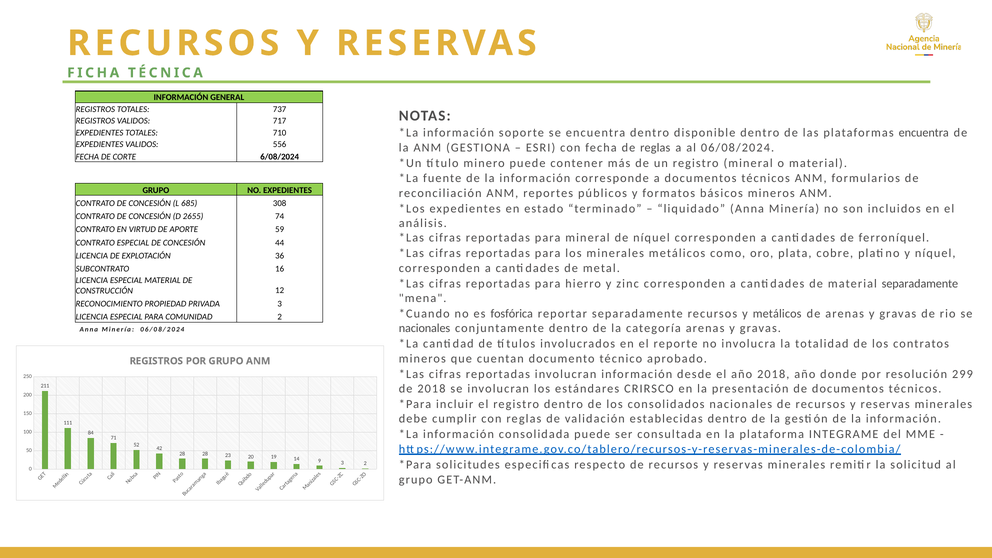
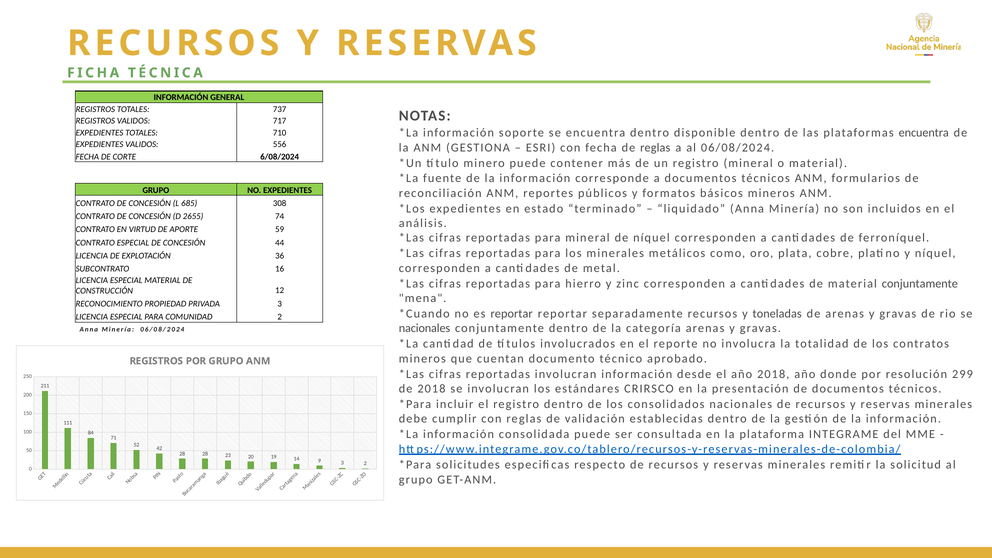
material separadamente: separadamente -> conjuntamente
es fosfórica: fosfórica -> reportar
y metálicos: metálicos -> toneladas
